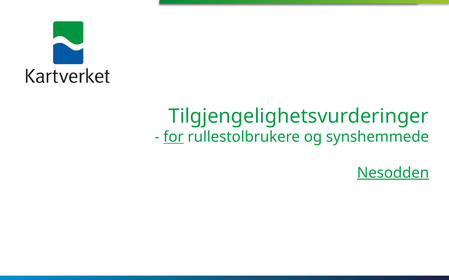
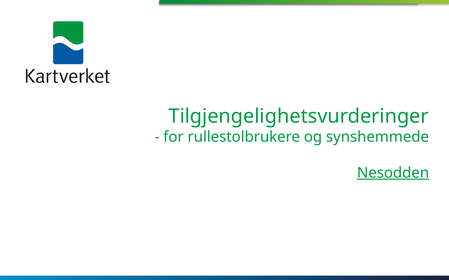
for underline: present -> none
